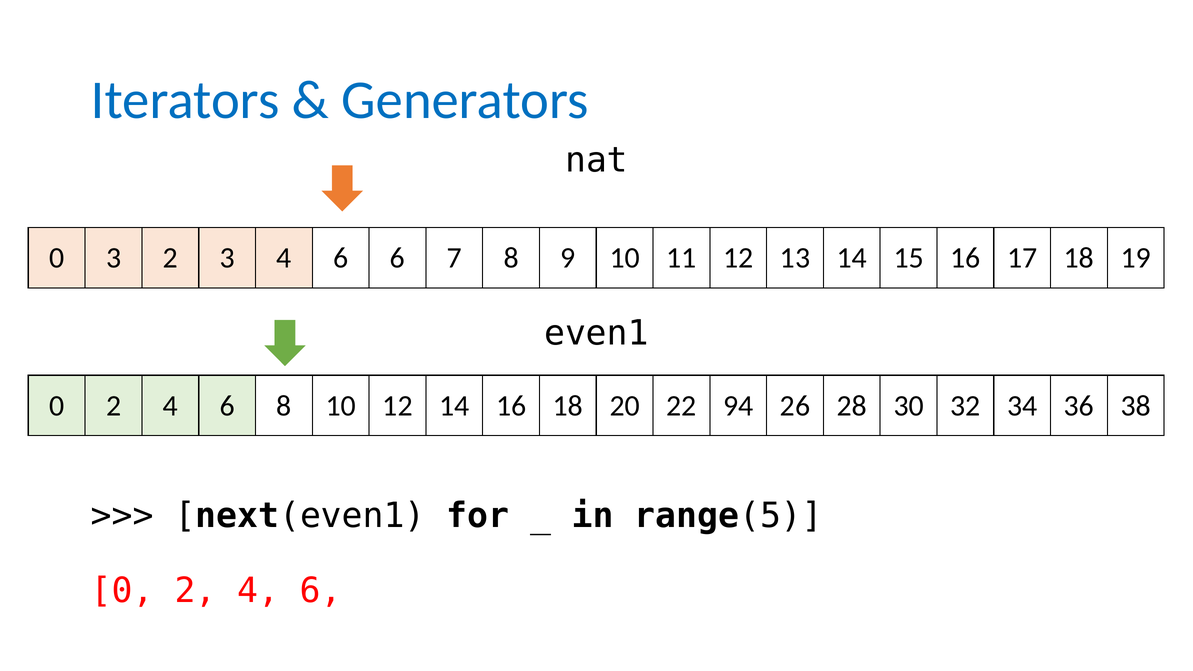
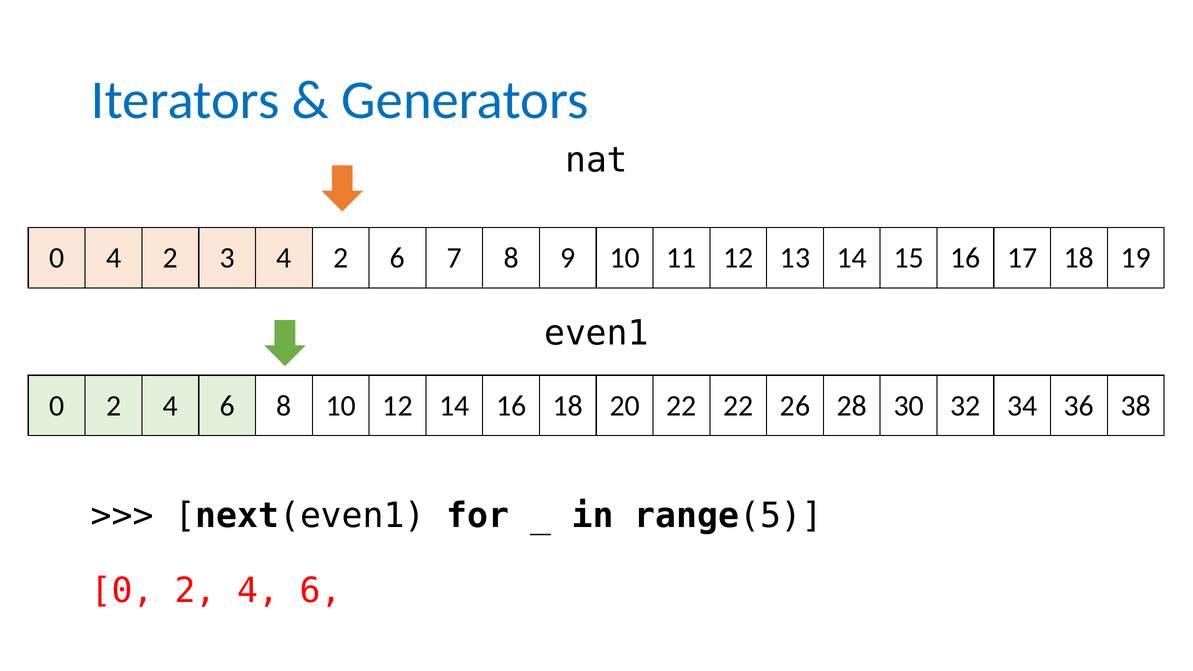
0 3: 3 -> 4
3 4 6: 6 -> 2
22 94: 94 -> 22
